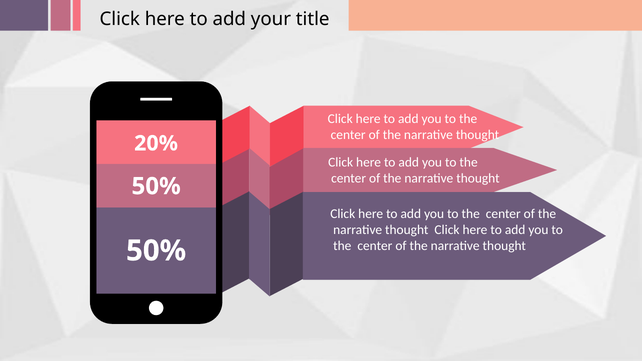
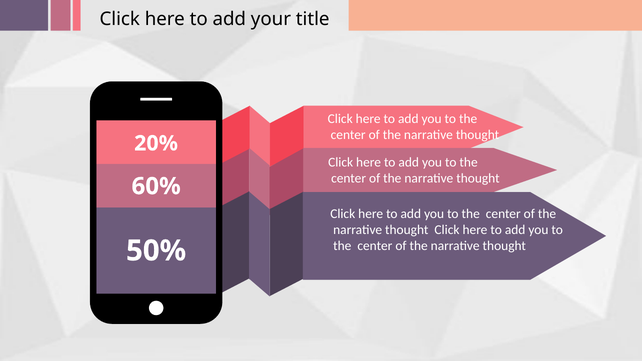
50% at (156, 186): 50% -> 60%
